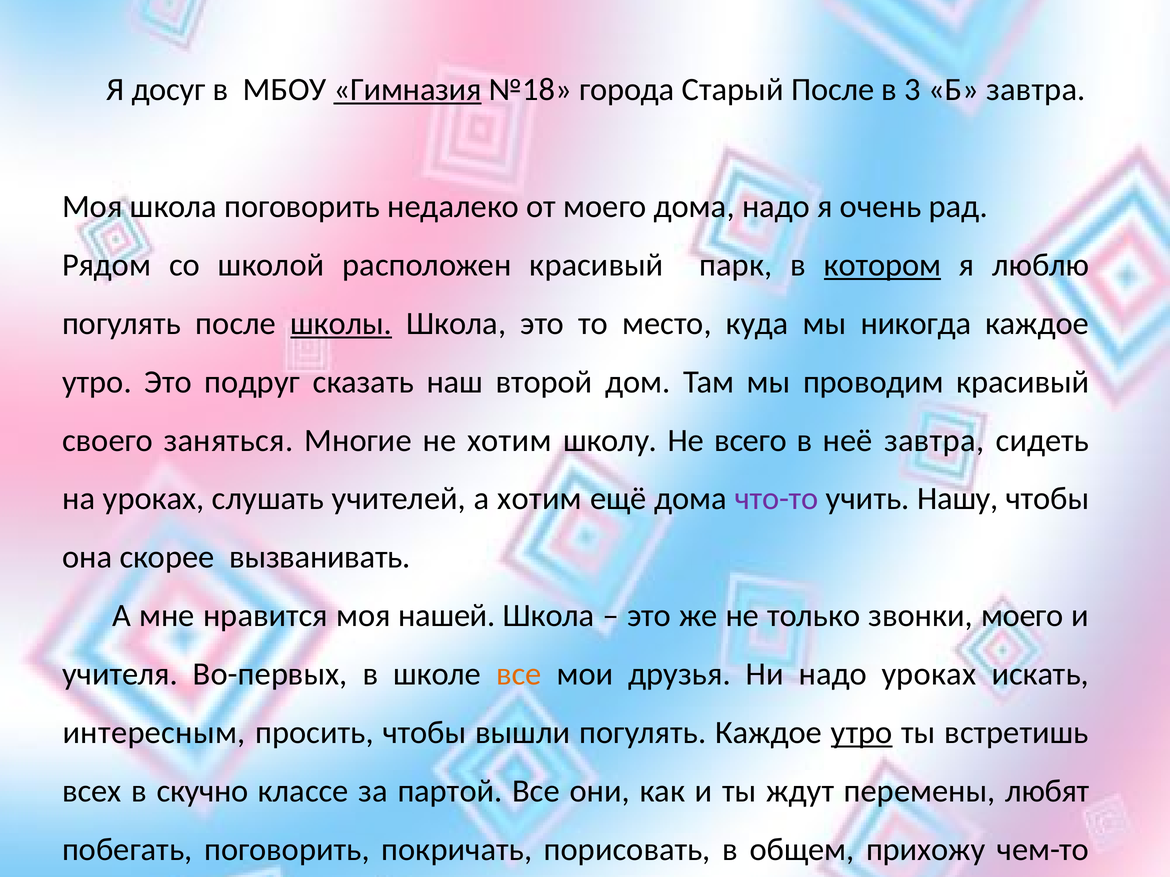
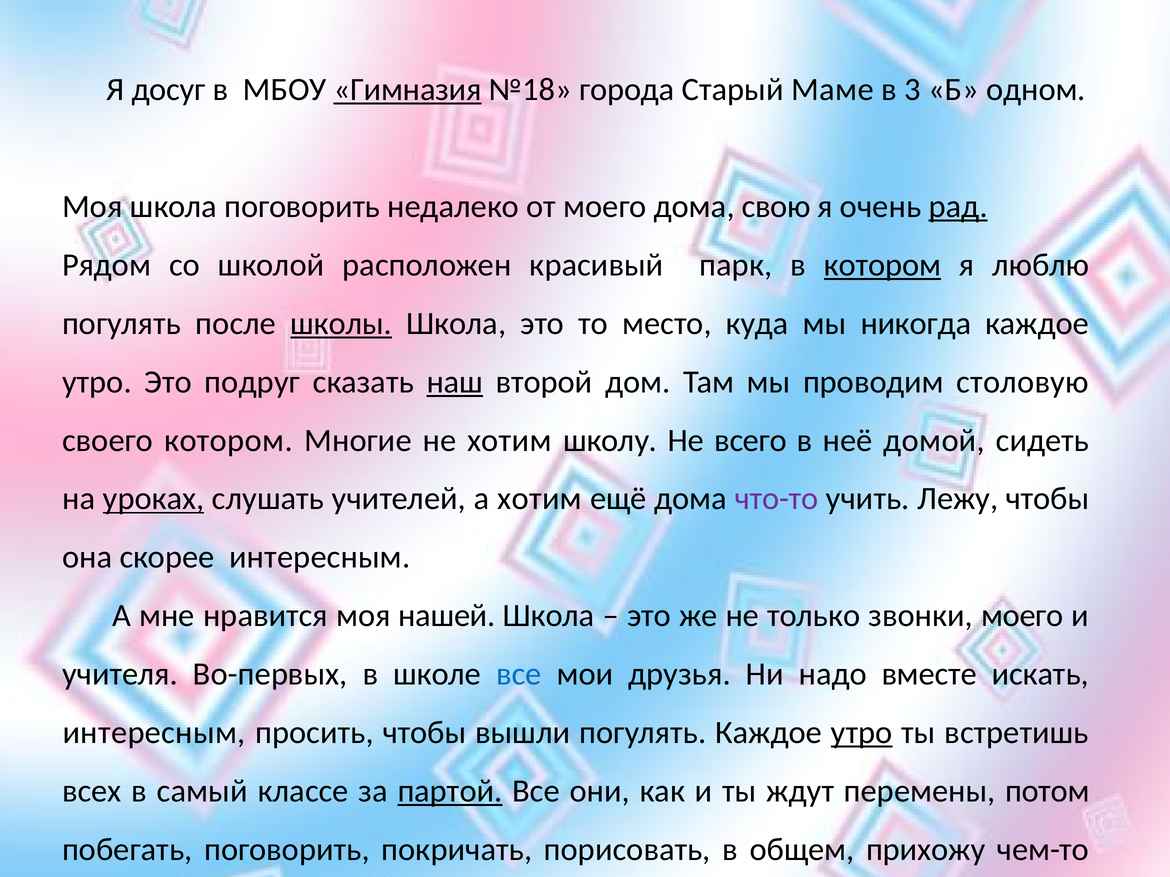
Старый После: После -> Маме
Б завтра: завтра -> одном
дома надо: надо -> свою
рад underline: none -> present
наш underline: none -> present
проводим красивый: красивый -> столовую
своего заняться: заняться -> котором
неё завтра: завтра -> домой
уроках at (154, 499) underline: none -> present
Нашу: Нашу -> Лежу
скорее вызванивать: вызванивать -> интересным
все at (519, 675) colour: orange -> blue
надо уроках: уроках -> вместе
скучно: скучно -> самый
партой underline: none -> present
любят: любят -> потом
